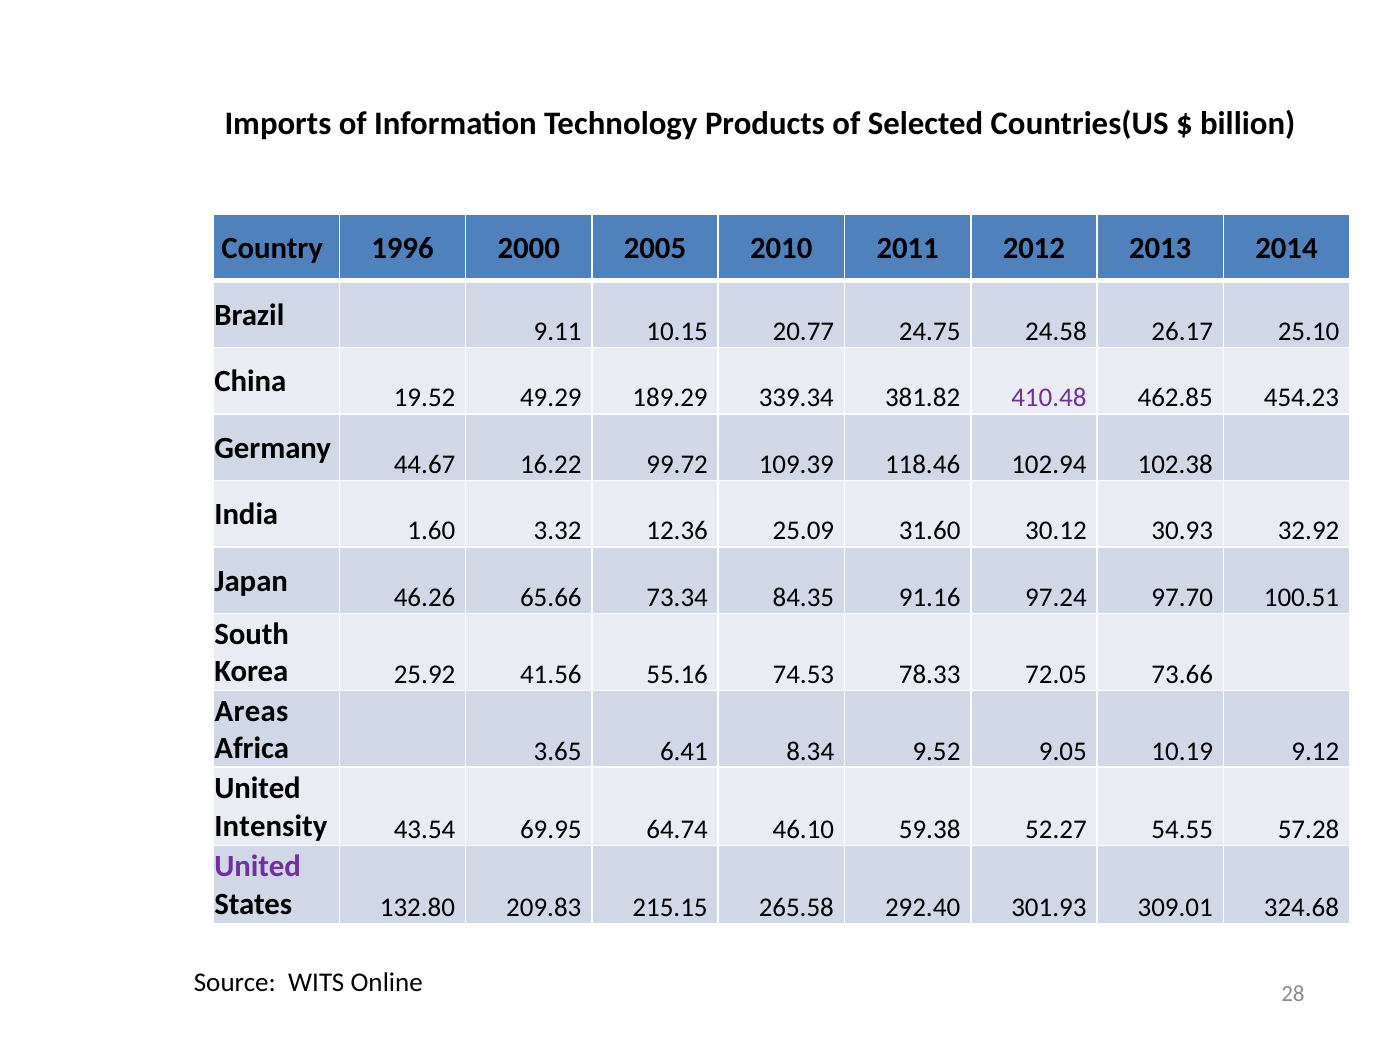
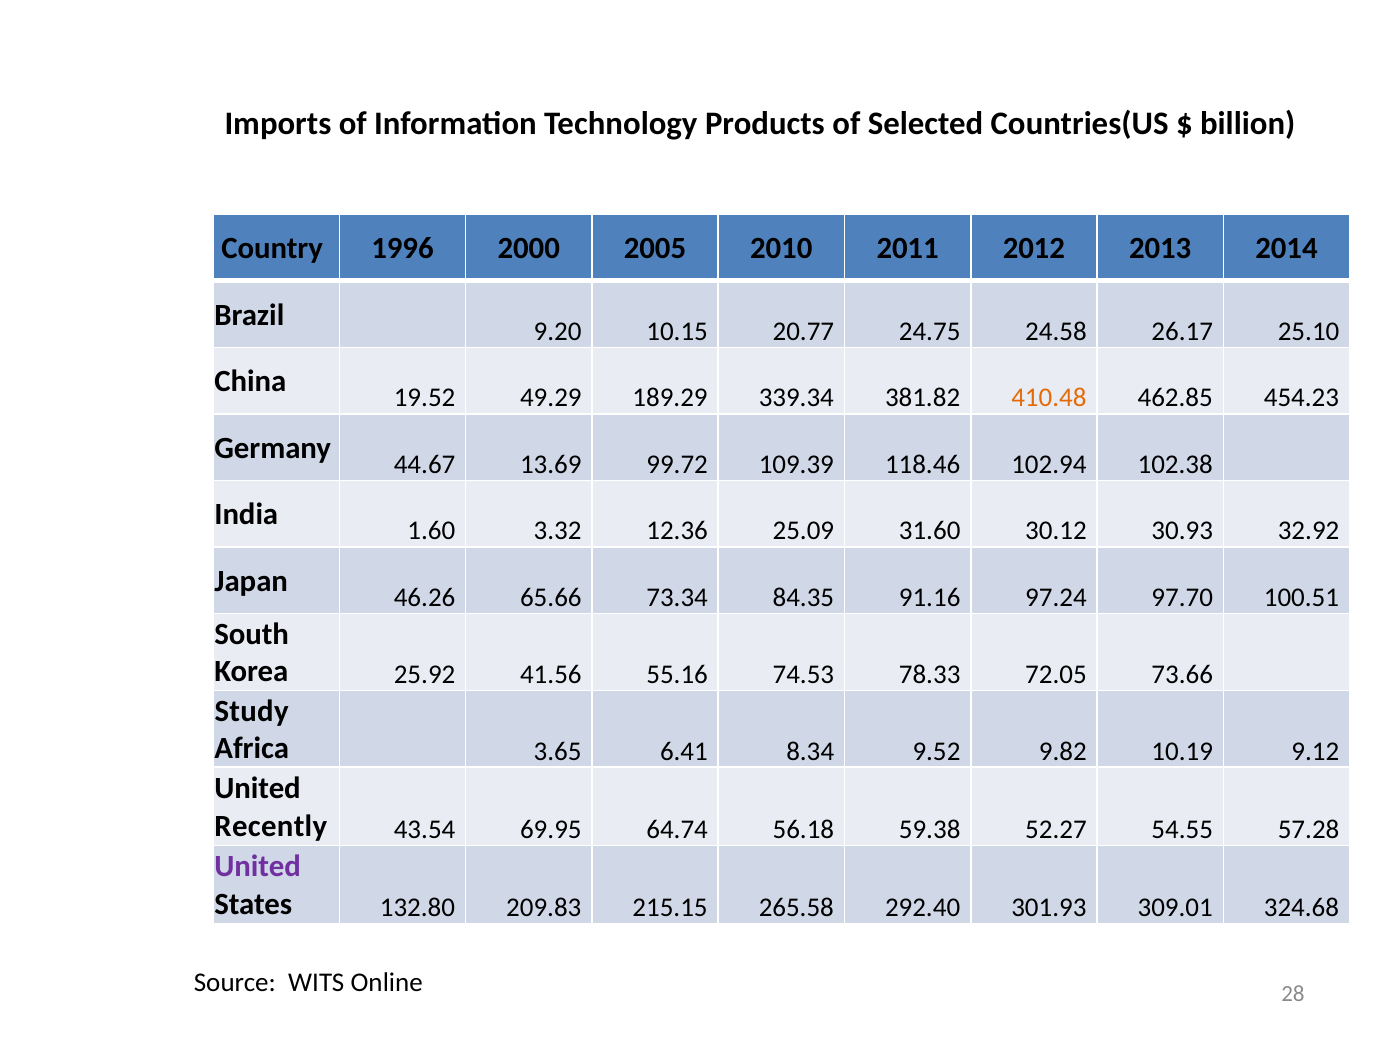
9.11: 9.11 -> 9.20
410.48 colour: purple -> orange
16.22: 16.22 -> 13.69
Areas: Areas -> Study
9.05: 9.05 -> 9.82
Intensity: Intensity -> Recently
46.10: 46.10 -> 56.18
